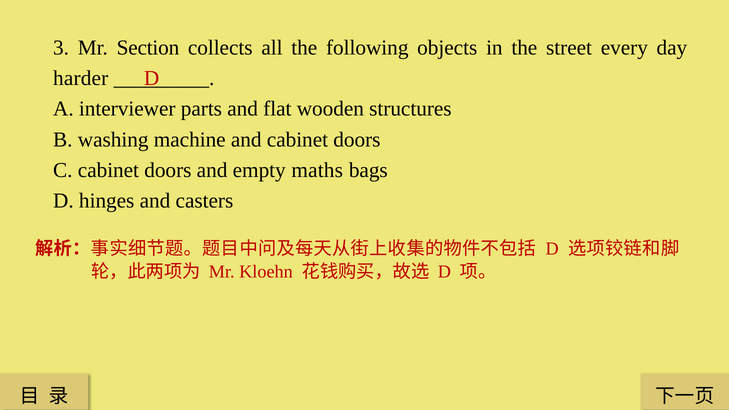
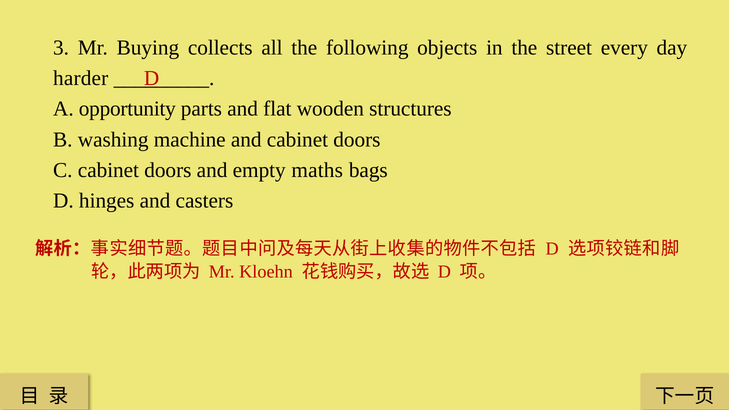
Section: Section -> Buying
interviewer: interviewer -> opportunity
